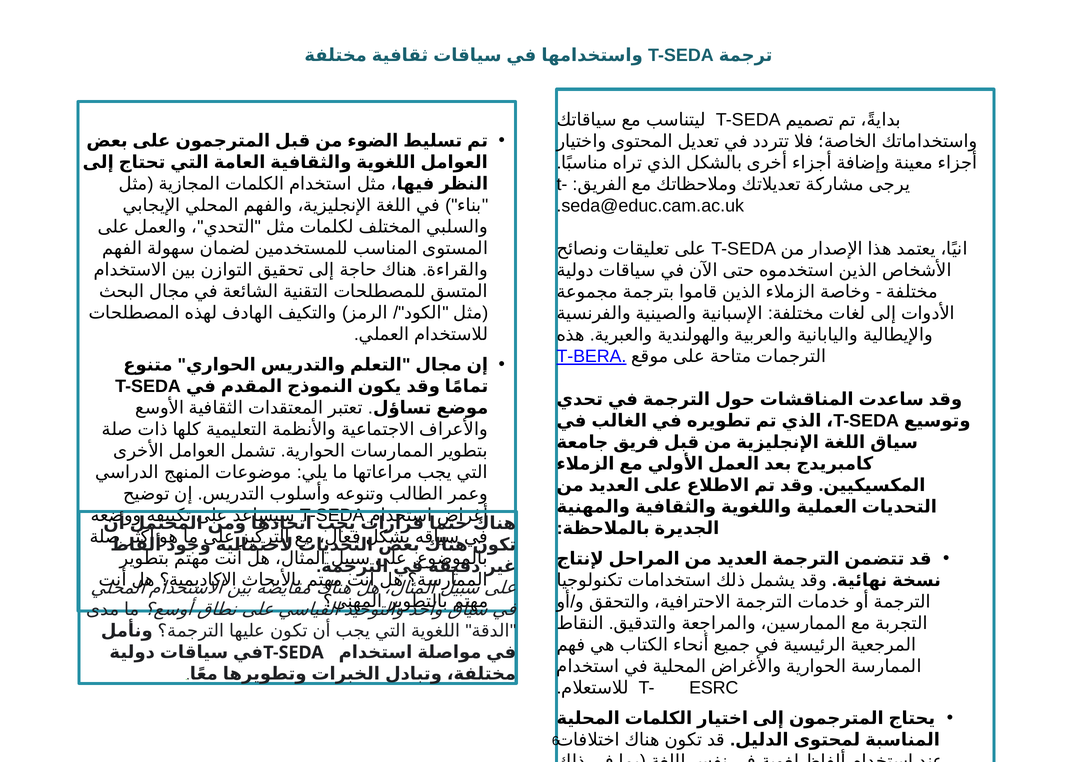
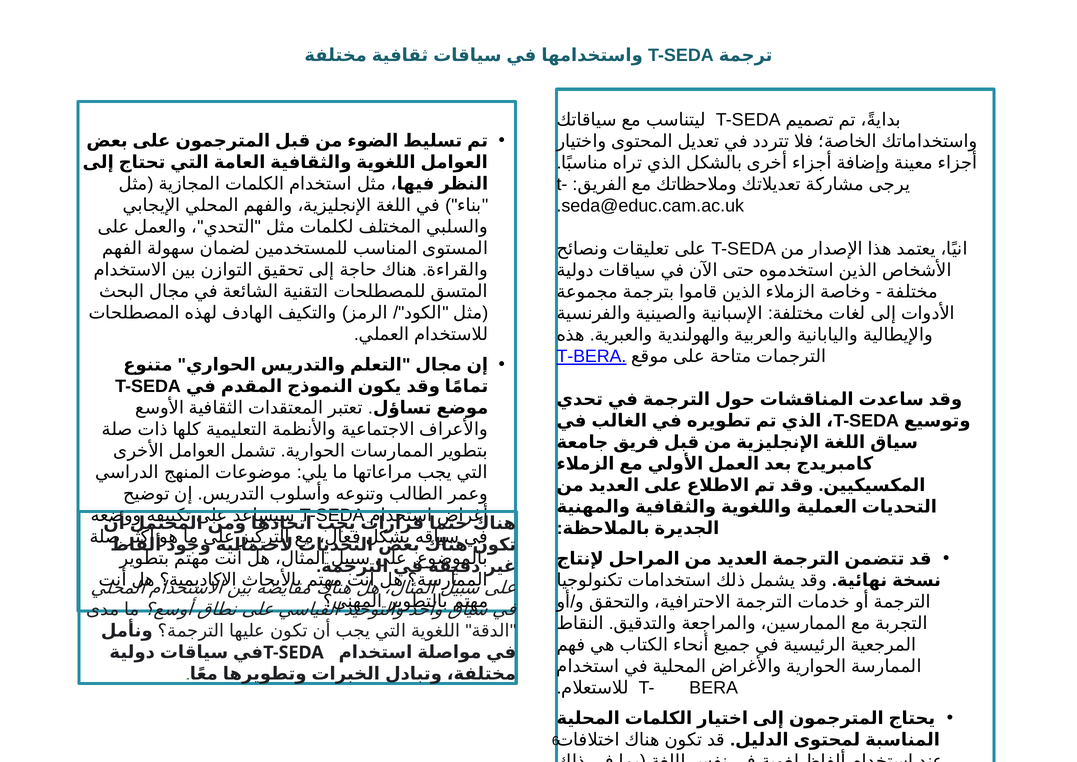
ESRC: ESRC -> BERA
